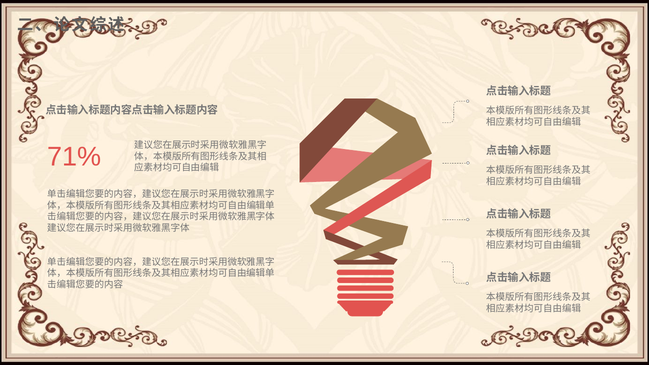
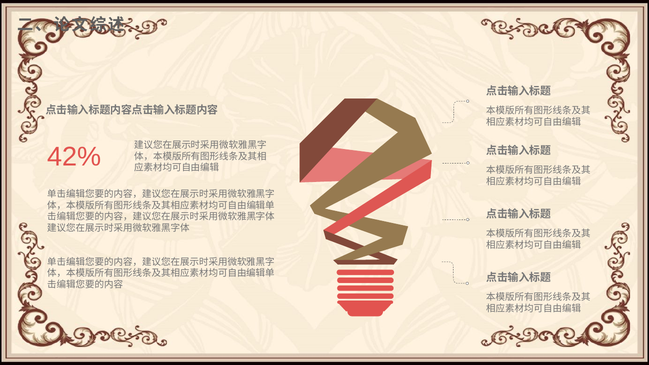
71%: 71% -> 42%
